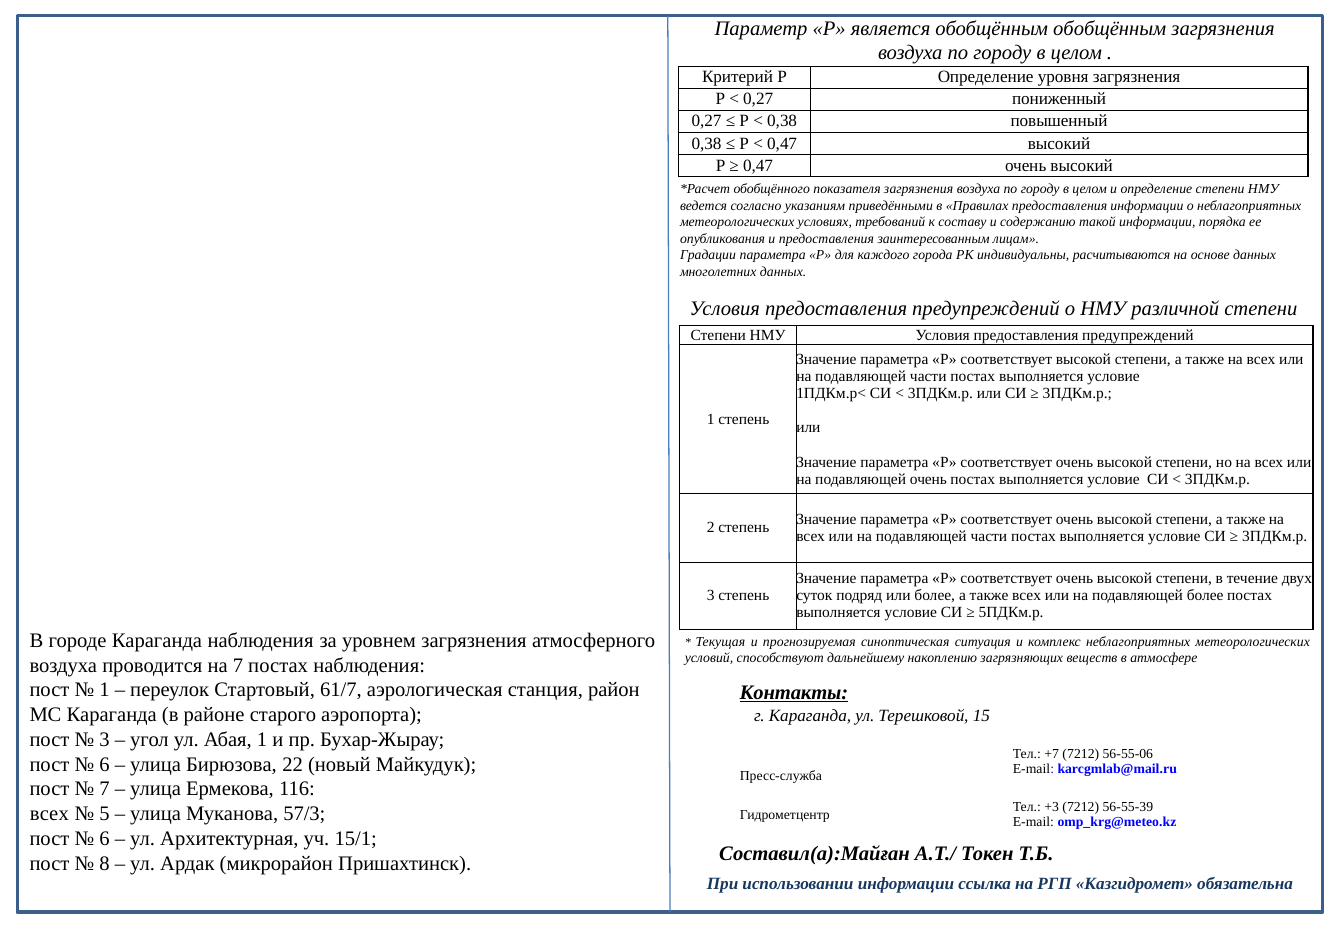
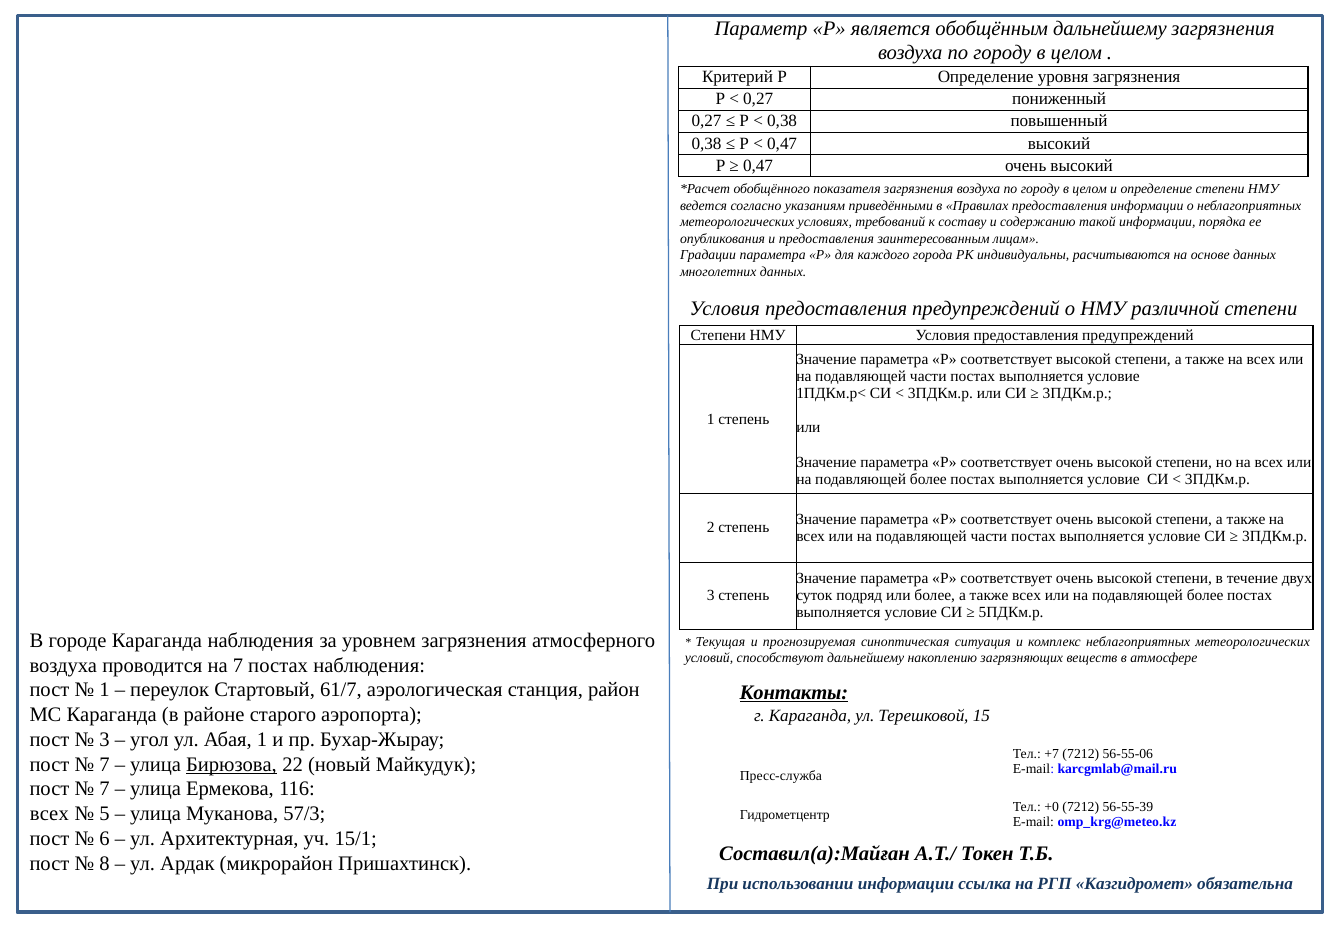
обобщённым обобщённым: обобщённым -> дальнейшему
очень at (928, 479): очень -> более
6 at (104, 764): 6 -> 7
Бирюзова underline: none -> present
+3: +3 -> +0
